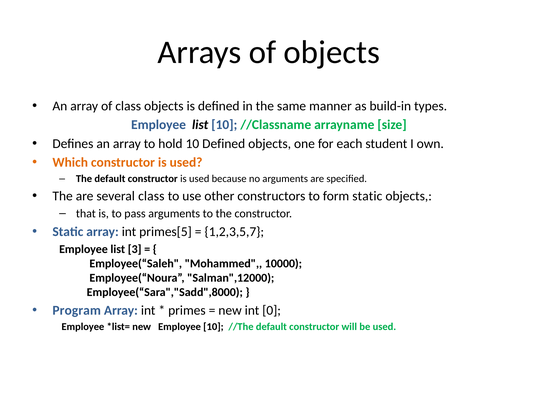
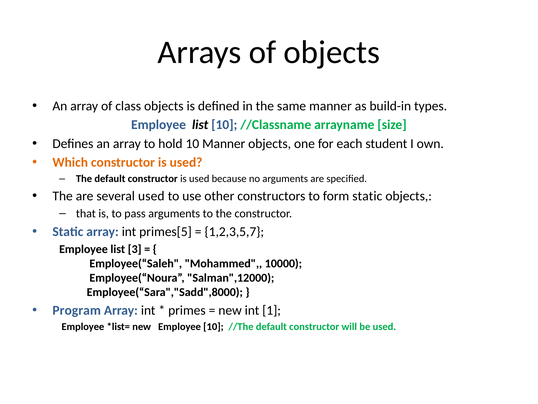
10 Defined: Defined -> Manner
several class: class -> used
0: 0 -> 1
